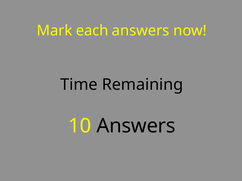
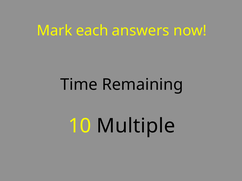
10 Answers: Answers -> Multiple
